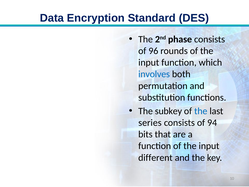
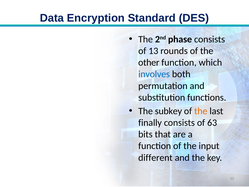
96: 96 -> 13
input at (149, 62): input -> other
the at (201, 111) colour: blue -> orange
series: series -> finally
94: 94 -> 63
